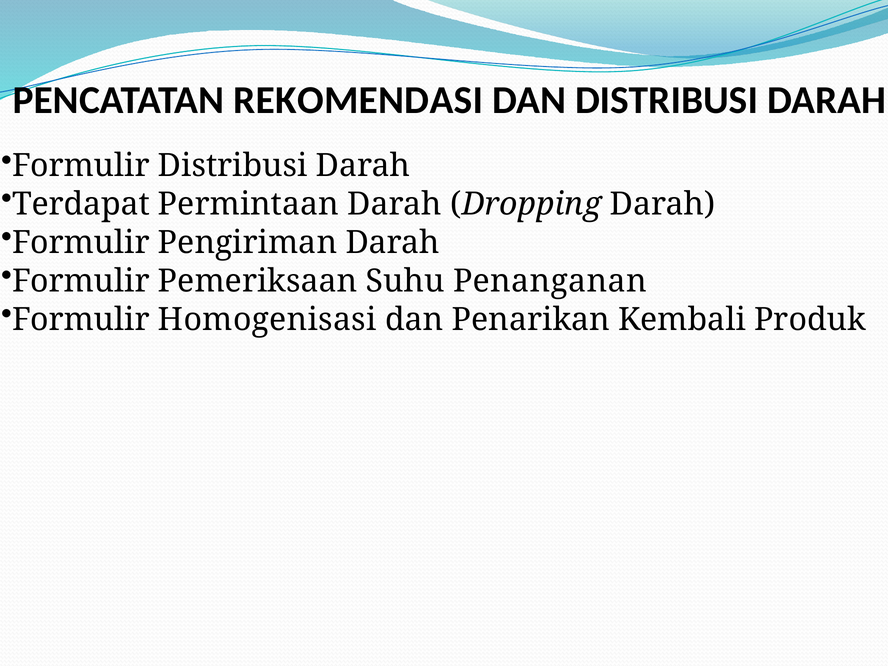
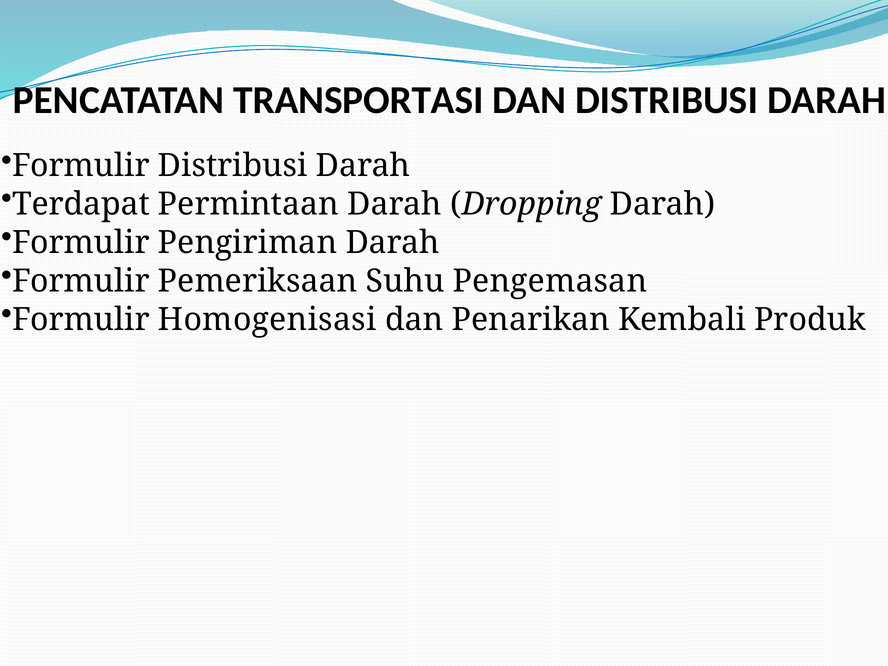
REKOMENDASI: REKOMENDASI -> TRANSPORTASI
Penanganan: Penanganan -> Pengemasan
